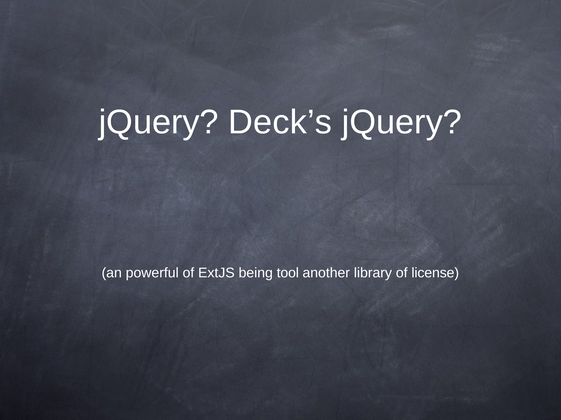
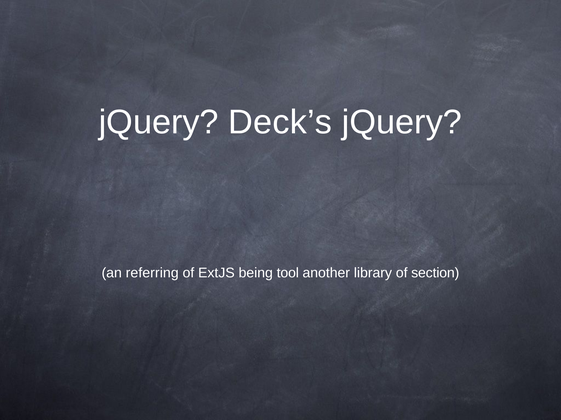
powerful: powerful -> referring
license: license -> section
